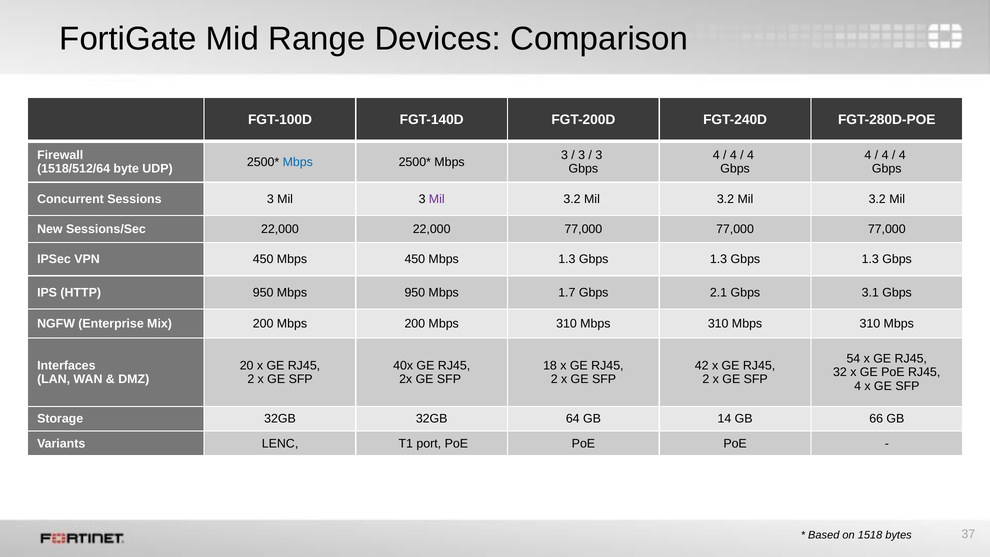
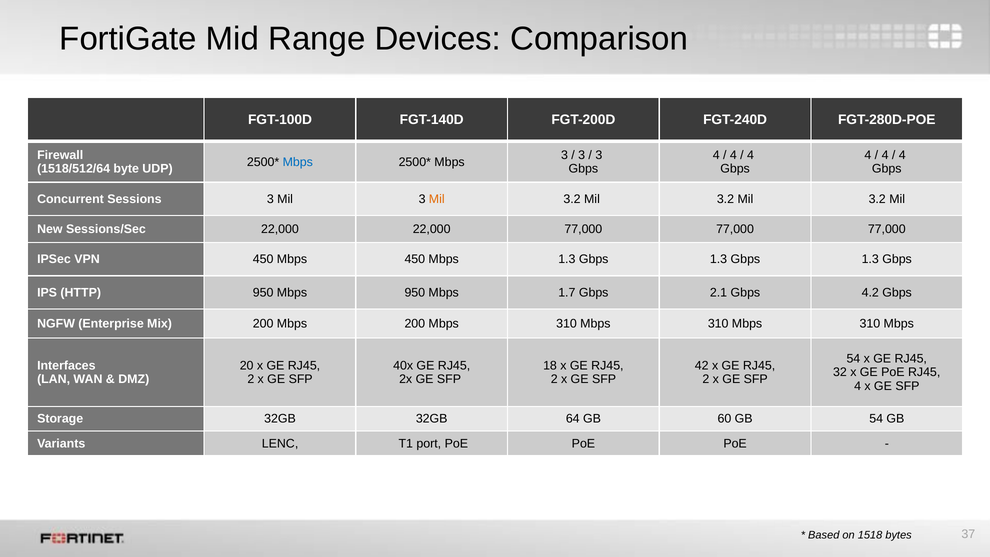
Mil at (437, 199) colour: purple -> orange
3.1: 3.1 -> 4.2
14: 14 -> 60
GB 66: 66 -> 54
